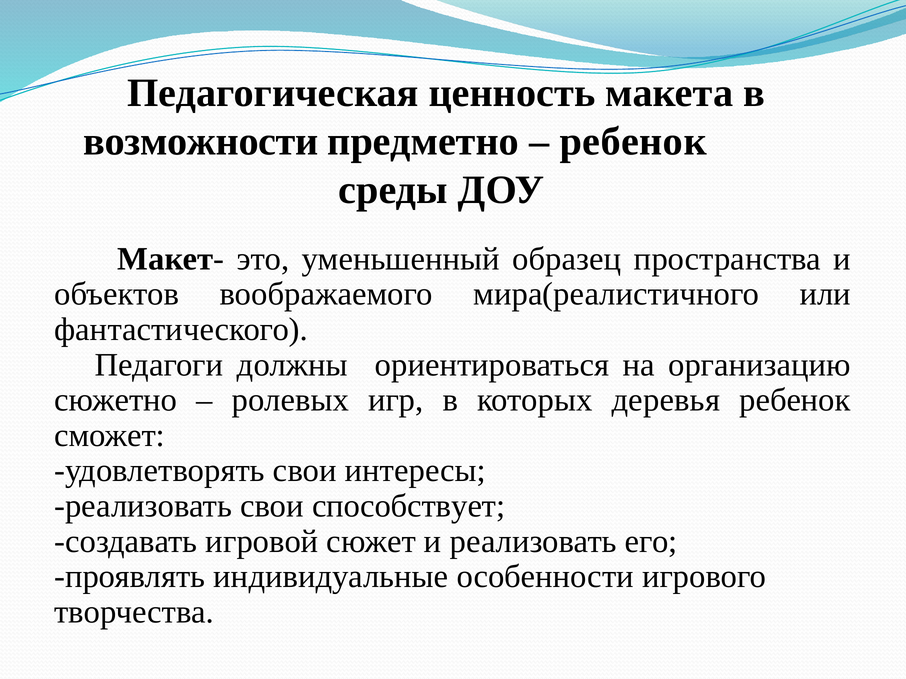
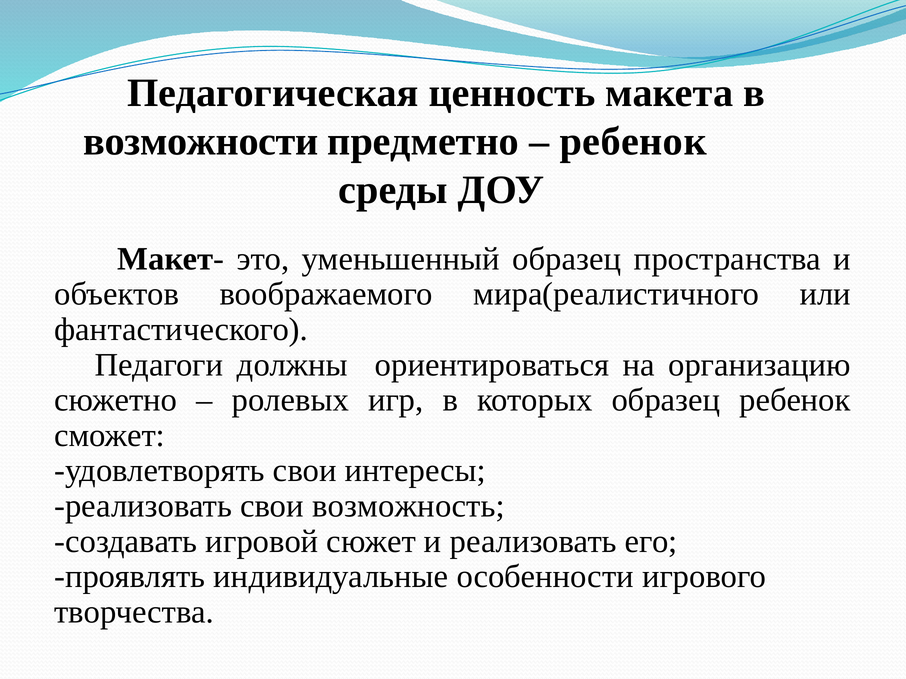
которых деревья: деревья -> образец
способствует: способствует -> возможность
